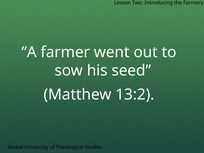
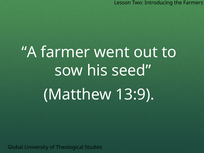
13:2: 13:2 -> 13:9
